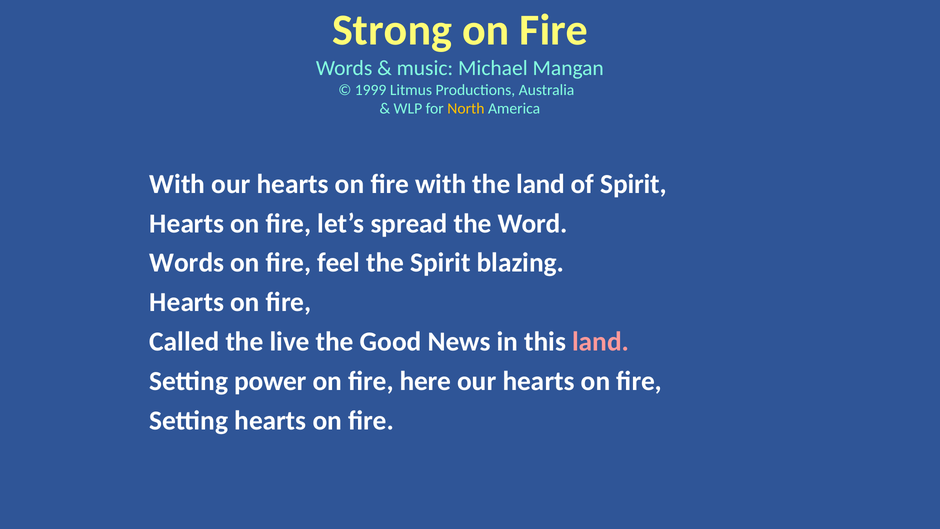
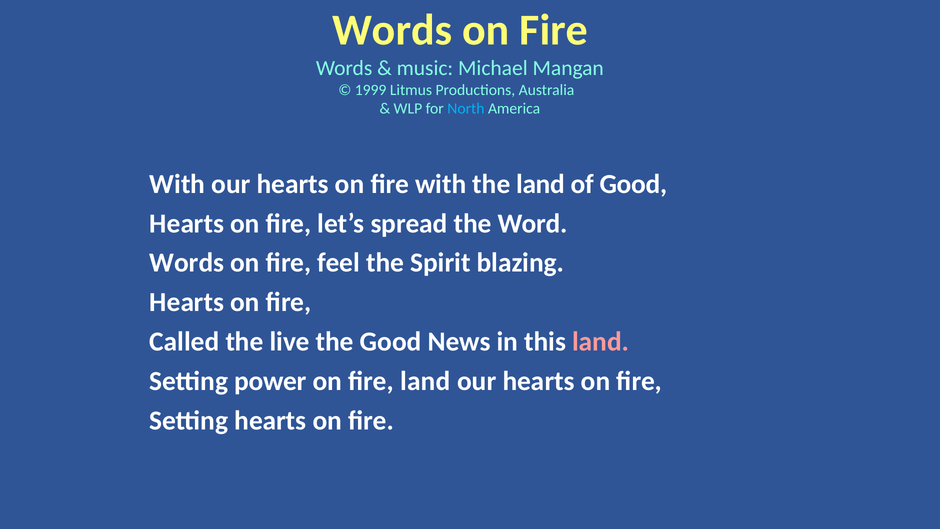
Strong at (392, 30): Strong -> Words
North colour: yellow -> light blue
of Spirit: Spirit -> Good
fire here: here -> land
